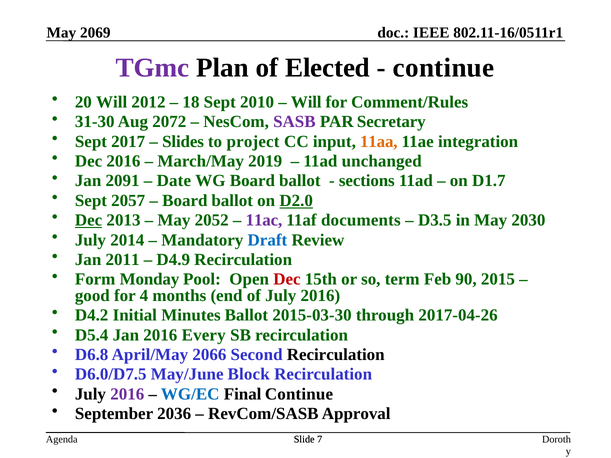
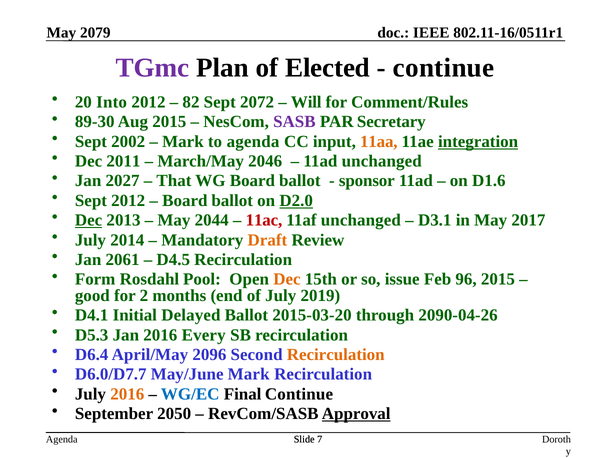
2069: 2069 -> 2079
20 Will: Will -> Into
18: 18 -> 82
2010: 2010 -> 2072
31-30: 31-30 -> 89-30
Aug 2072: 2072 -> 2015
2017: 2017 -> 2002
Slides at (183, 142): Slides -> Mark
to project: project -> agenda
integration underline: none -> present
Dec 2016: 2016 -> 2011
2019: 2019 -> 2046
2091: 2091 -> 2027
Date: Date -> That
sections: sections -> sponsor
D1.7: D1.7 -> D1.6
Sept 2057: 2057 -> 2012
2052: 2052 -> 2044
11ac colour: purple -> red
11af documents: documents -> unchanged
D3.5: D3.5 -> D3.1
2030: 2030 -> 2017
Draft colour: blue -> orange
2011: 2011 -> 2061
D4.9: D4.9 -> D4.5
Monday: Monday -> Rosdahl
Dec at (287, 279) colour: red -> orange
term: term -> issue
90: 90 -> 96
4: 4 -> 2
of July 2016: 2016 -> 2019
D4.2: D4.2 -> D4.1
Minutes: Minutes -> Delayed
2015-03-30: 2015-03-30 -> 2015-03-20
2017-04-26: 2017-04-26 -> 2090-04-26
D5.4: D5.4 -> D5.3
D6.8: D6.8 -> D6.4
2066: 2066 -> 2096
Recirculation at (336, 355) colour: black -> orange
D6.0/D7.5: D6.0/D7.5 -> D6.0/D7.7
May/June Block: Block -> Mark
2016 at (127, 394) colour: purple -> orange
2036: 2036 -> 2050
Approval underline: none -> present
